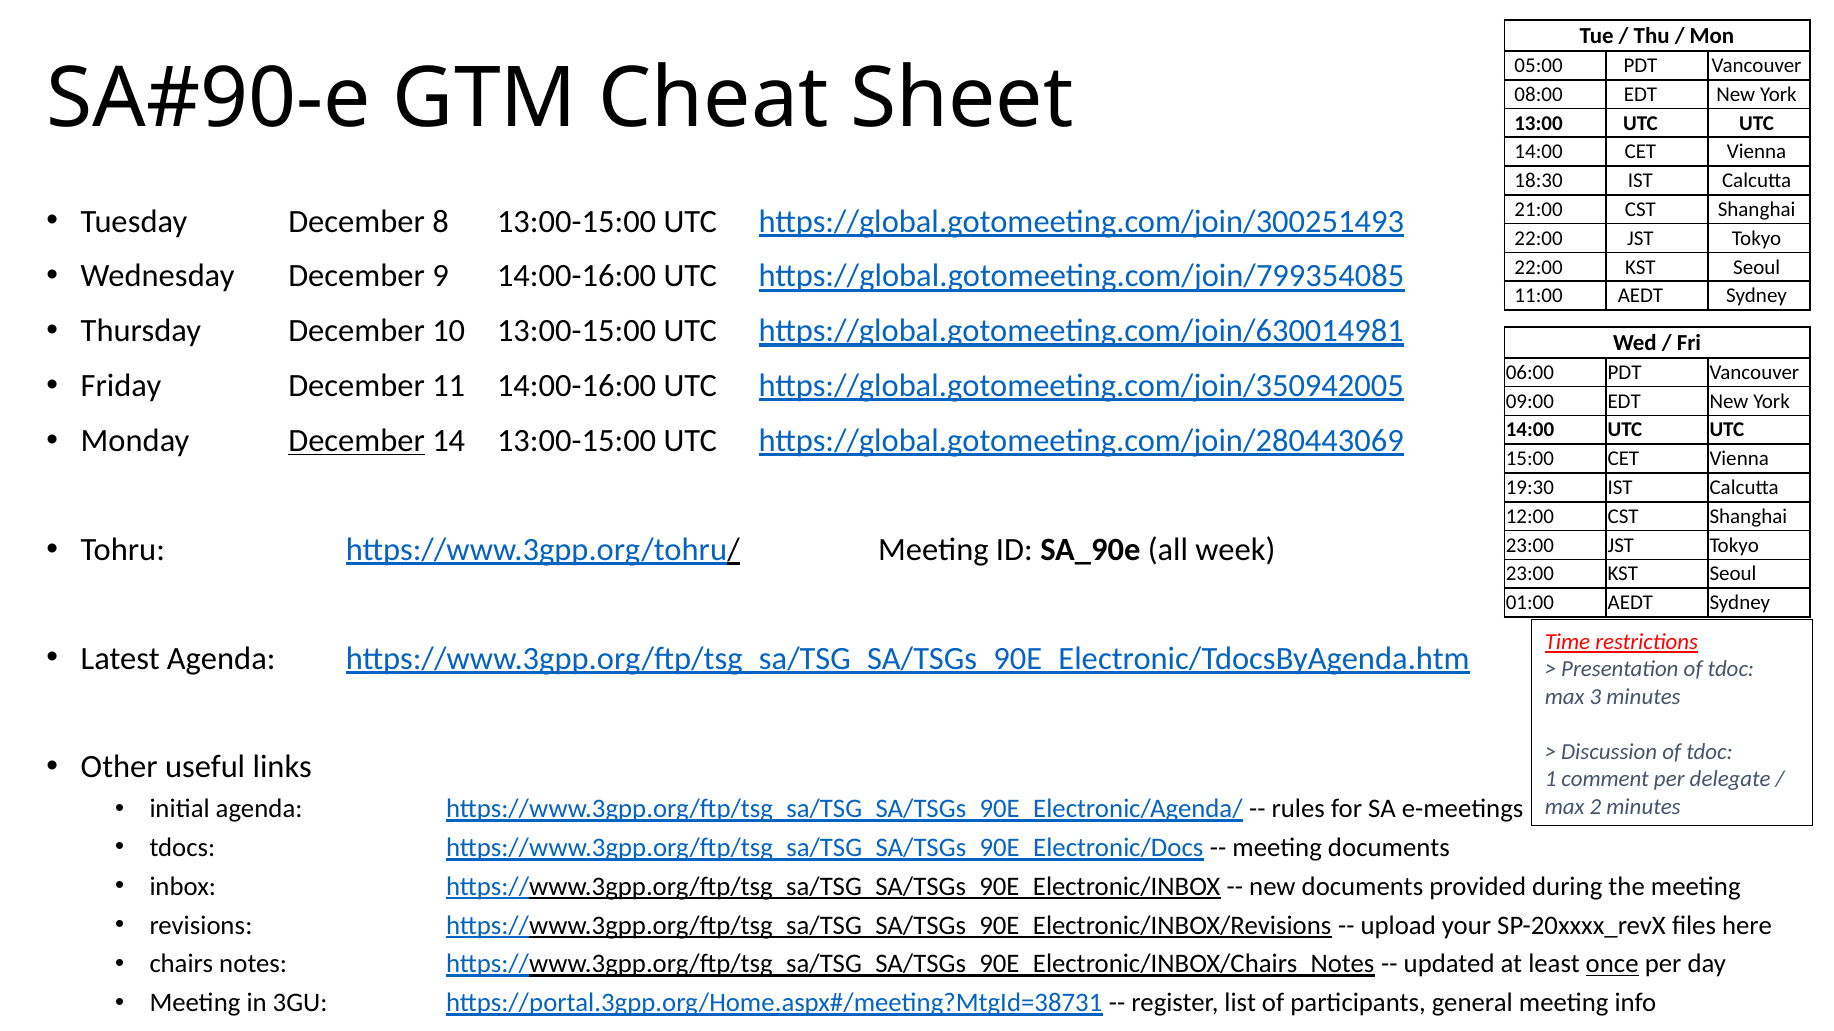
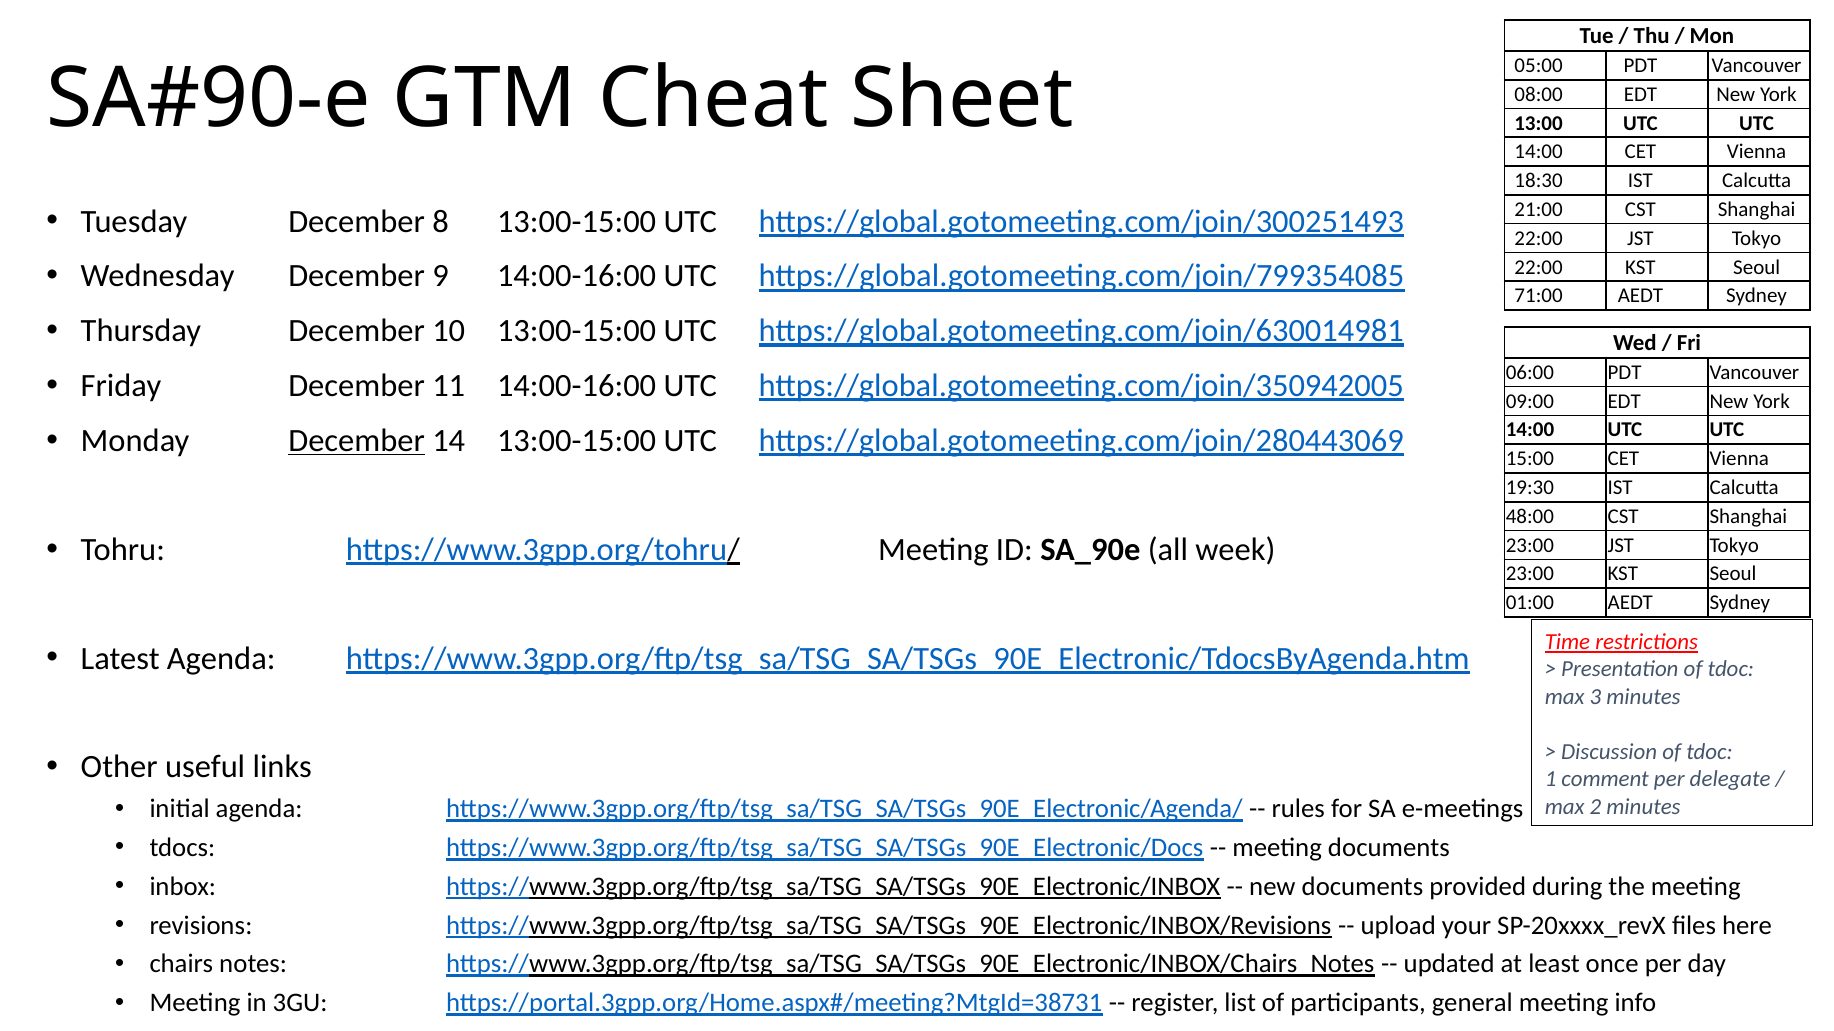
11:00: 11:00 -> 71:00
12:00: 12:00 -> 48:00
once underline: present -> none
